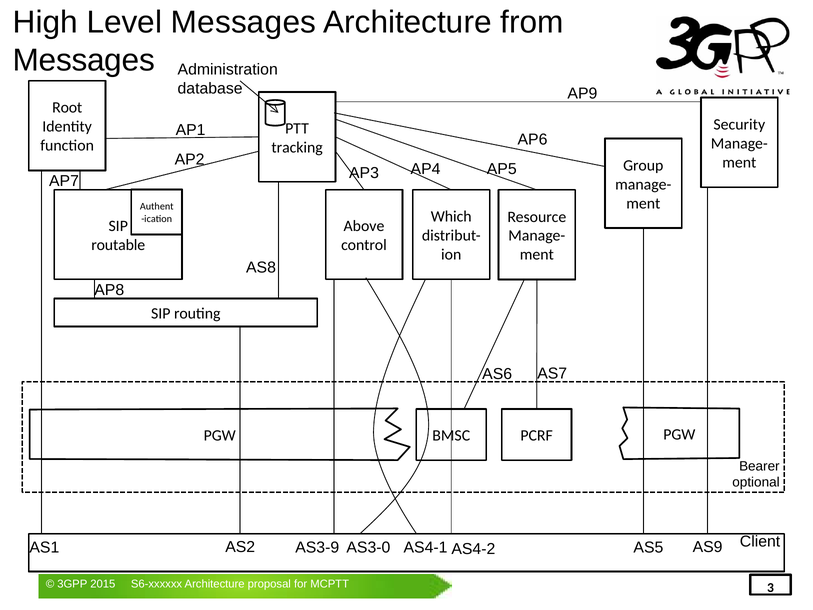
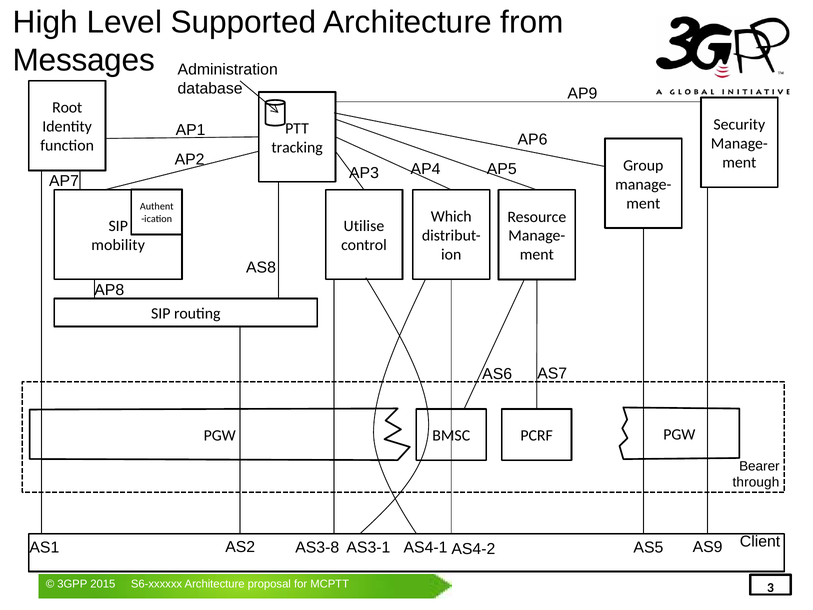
Level Messages: Messages -> Supported
Above: Above -> Utilise
routable: routable -> mobility
optional: optional -> through
AS3-9: AS3-9 -> AS3-8
AS3-0: AS3-0 -> AS3-1
